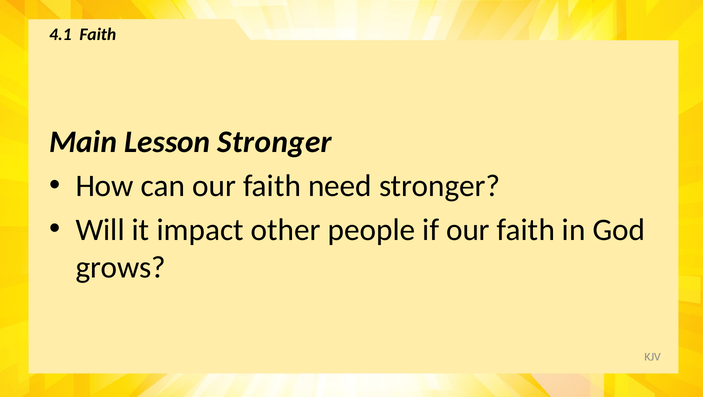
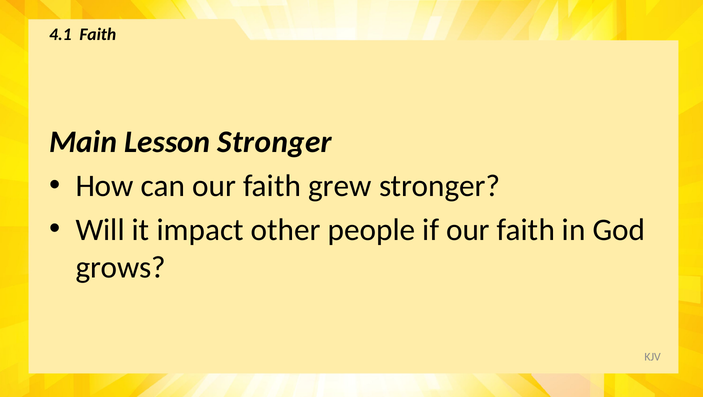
need: need -> grew
